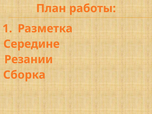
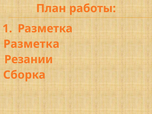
Середине at (32, 44): Середине -> Разметка
